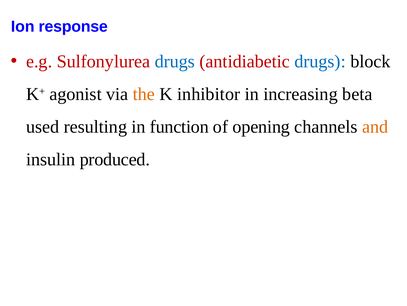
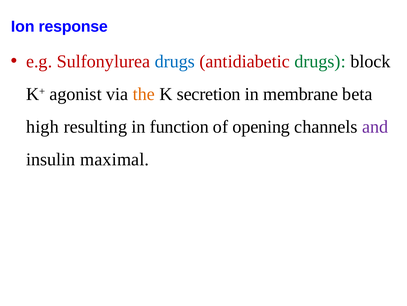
drugs at (320, 61) colour: blue -> green
inhibitor: inhibitor -> secretion
increasing: increasing -> membrane
used: used -> high
and colour: orange -> purple
produced: produced -> maximal
